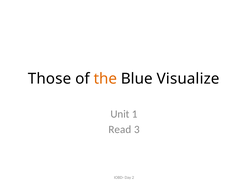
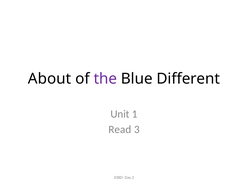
Those: Those -> About
the colour: orange -> purple
Visualize: Visualize -> Different
